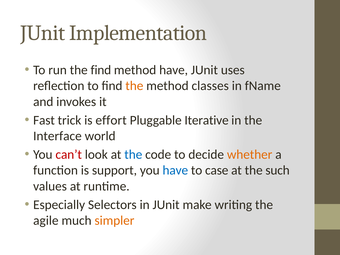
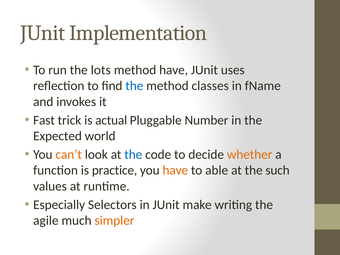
the find: find -> lots
the at (134, 86) colour: orange -> blue
effort: effort -> actual
Iterative: Iterative -> Number
Interface: Interface -> Expected
can’t colour: red -> orange
support: support -> practice
have at (175, 170) colour: blue -> orange
case: case -> able
